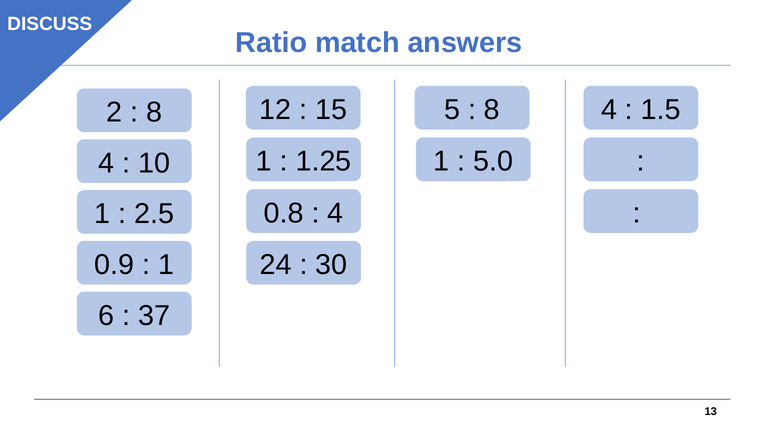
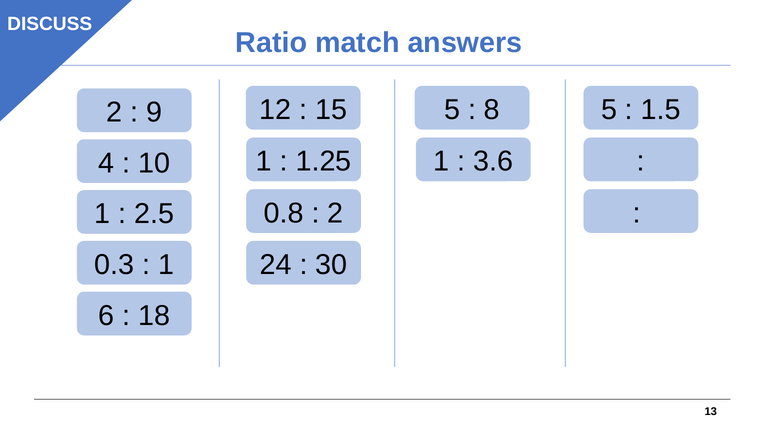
4 at (609, 110): 4 -> 5
8 at (154, 112): 8 -> 9
5.0: 5.0 -> 3.6
4 at (335, 213): 4 -> 2
0.9: 0.9 -> 0.3
37: 37 -> 18
